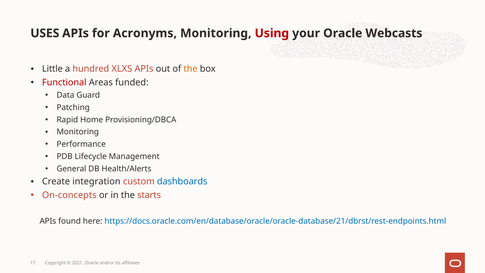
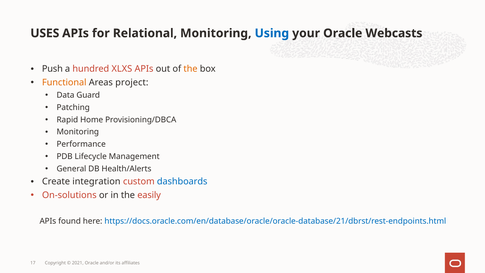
Acronyms: Acronyms -> Relational
Using colour: red -> blue
Little: Little -> Push
Functional colour: red -> orange
funded: funded -> project
On-concepts: On-concepts -> On-solutions
starts: starts -> easily
